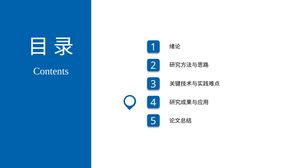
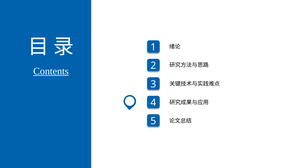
Contents underline: none -> present
